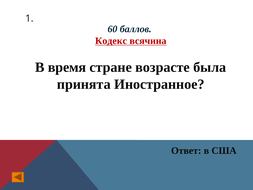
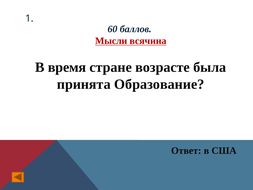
Кодекс: Кодекс -> Мысли
Иностранное: Иностранное -> Образование
